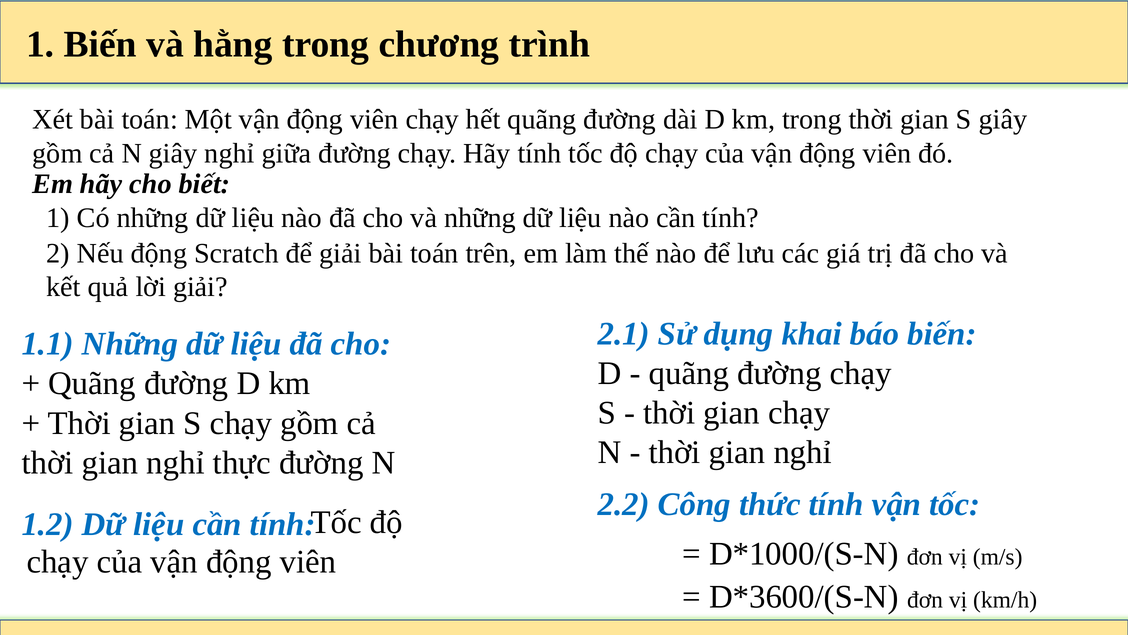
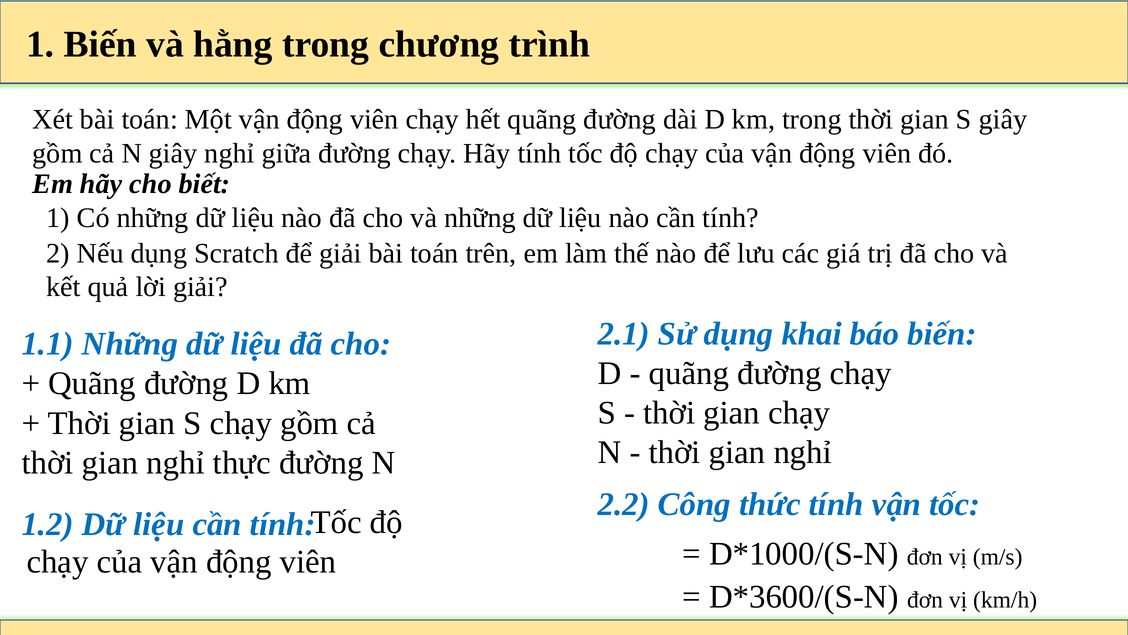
Nếu động: động -> dụng
